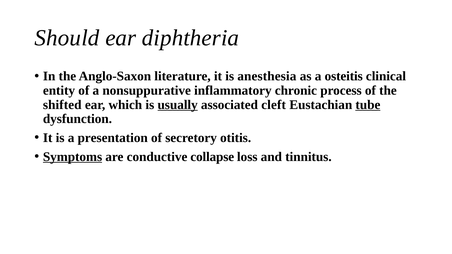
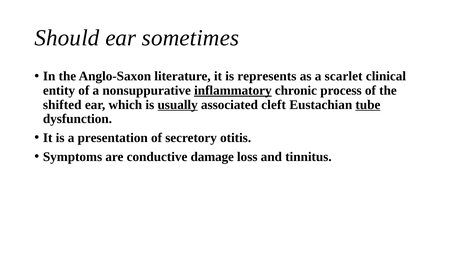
diphtheria: diphtheria -> sometimes
anesthesia: anesthesia -> represents
osteitis: osteitis -> scarlet
inflammatory underline: none -> present
Symptoms underline: present -> none
collapse: collapse -> damage
